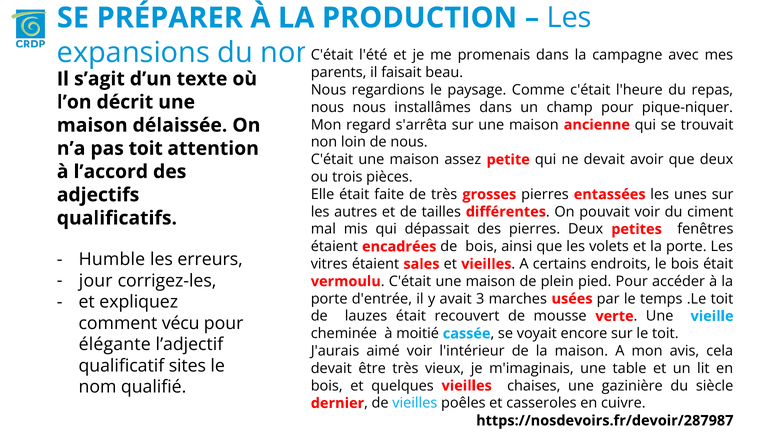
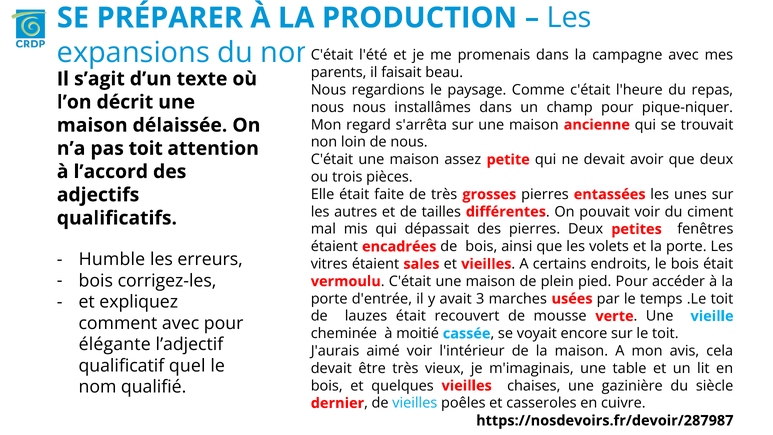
jour at (96, 281): jour -> bois
comment vécu: vécu -> avec
sites: sites -> quel
